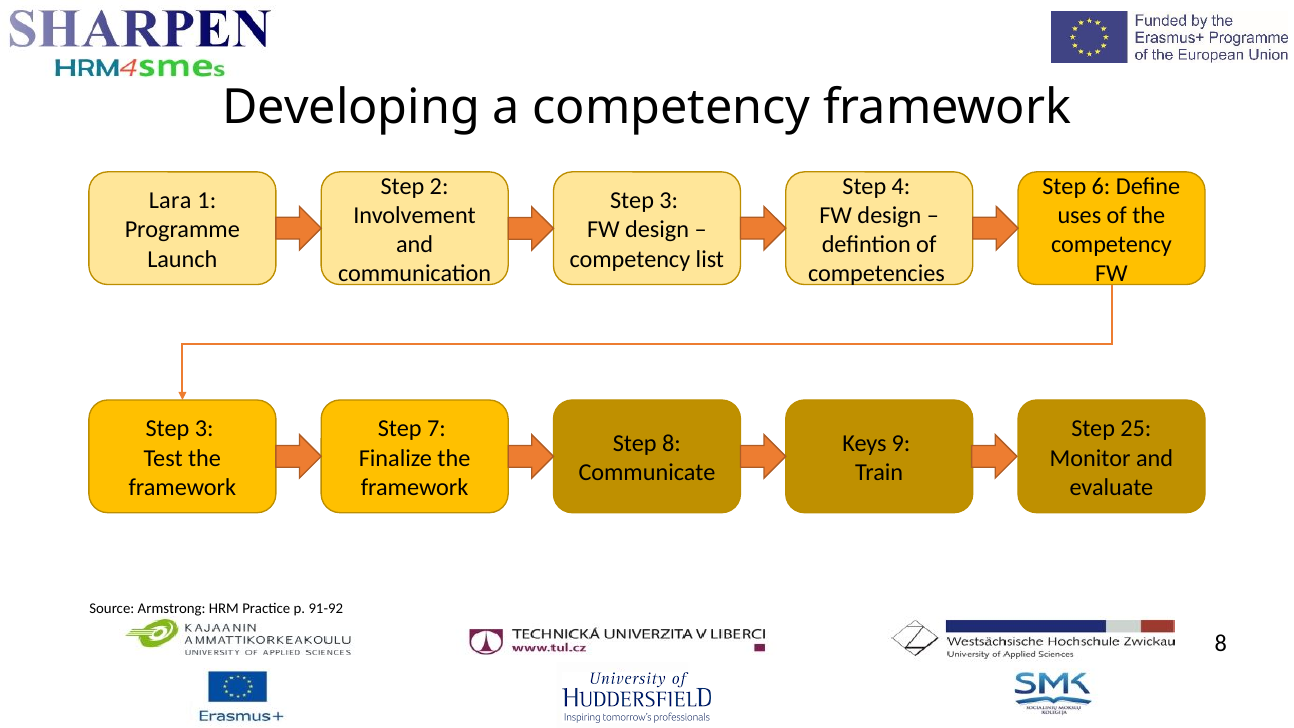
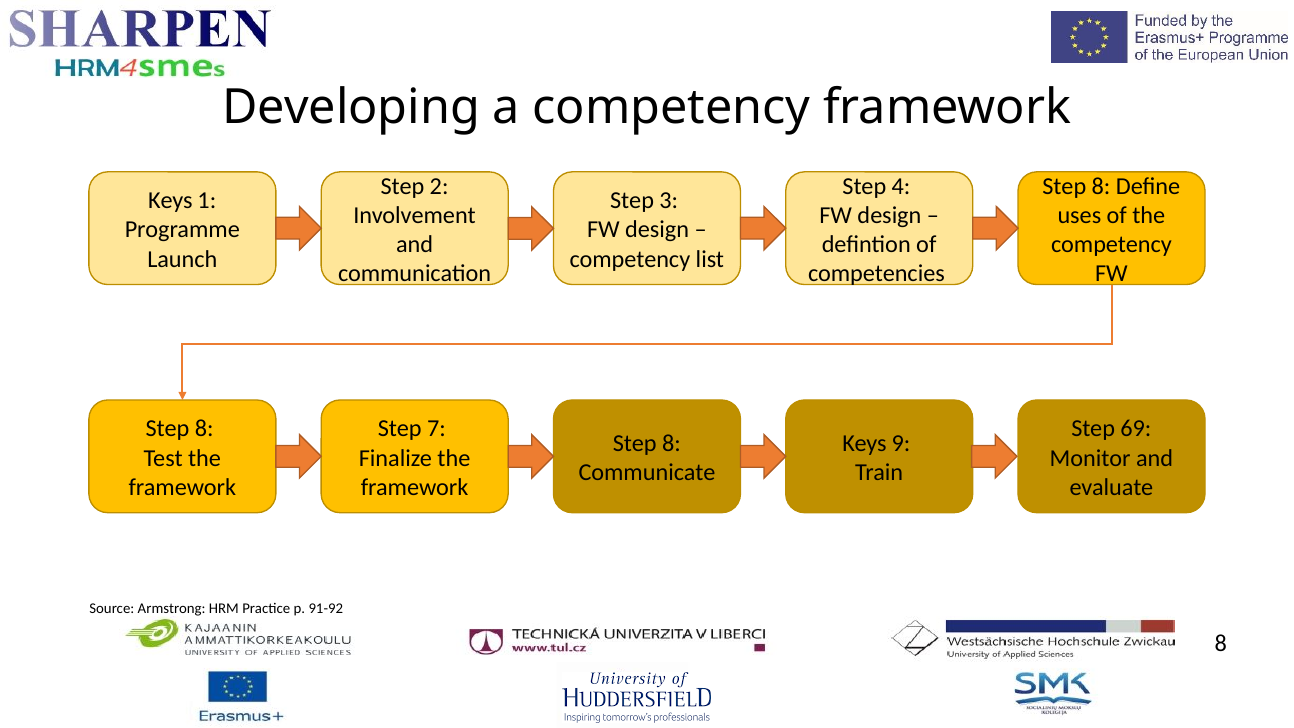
6 at (1101, 186): 6 -> 8
Lara at (170, 201): Lara -> Keys
3 at (204, 429): 3 -> 8
25: 25 -> 69
